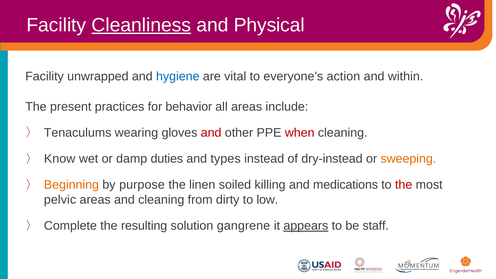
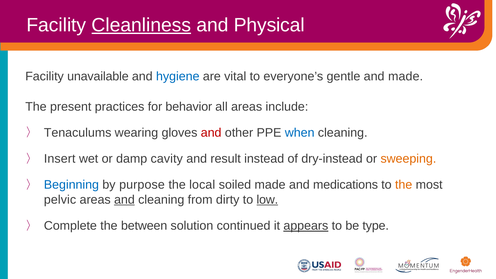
unwrapped: unwrapped -> unavailable
action: action -> gentle
and within: within -> made
when colour: red -> blue
Know: Know -> Insert
duties: duties -> cavity
types: types -> result
Beginning colour: orange -> blue
linen: linen -> local
soiled killing: killing -> made
the at (404, 185) colour: red -> orange
and at (124, 200) underline: none -> present
low underline: none -> present
resulting: resulting -> between
gangrene: gangrene -> continued
staff: staff -> type
